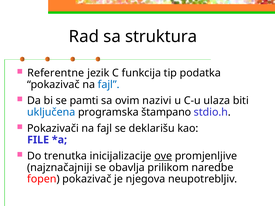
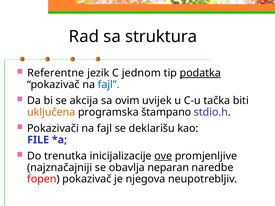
funkcija: funkcija -> jednom
podatka underline: none -> present
pamti: pamti -> akcija
nazivi: nazivi -> uvijek
ulaza: ulaza -> tačka
uključena colour: blue -> orange
prilikom: prilikom -> neparan
